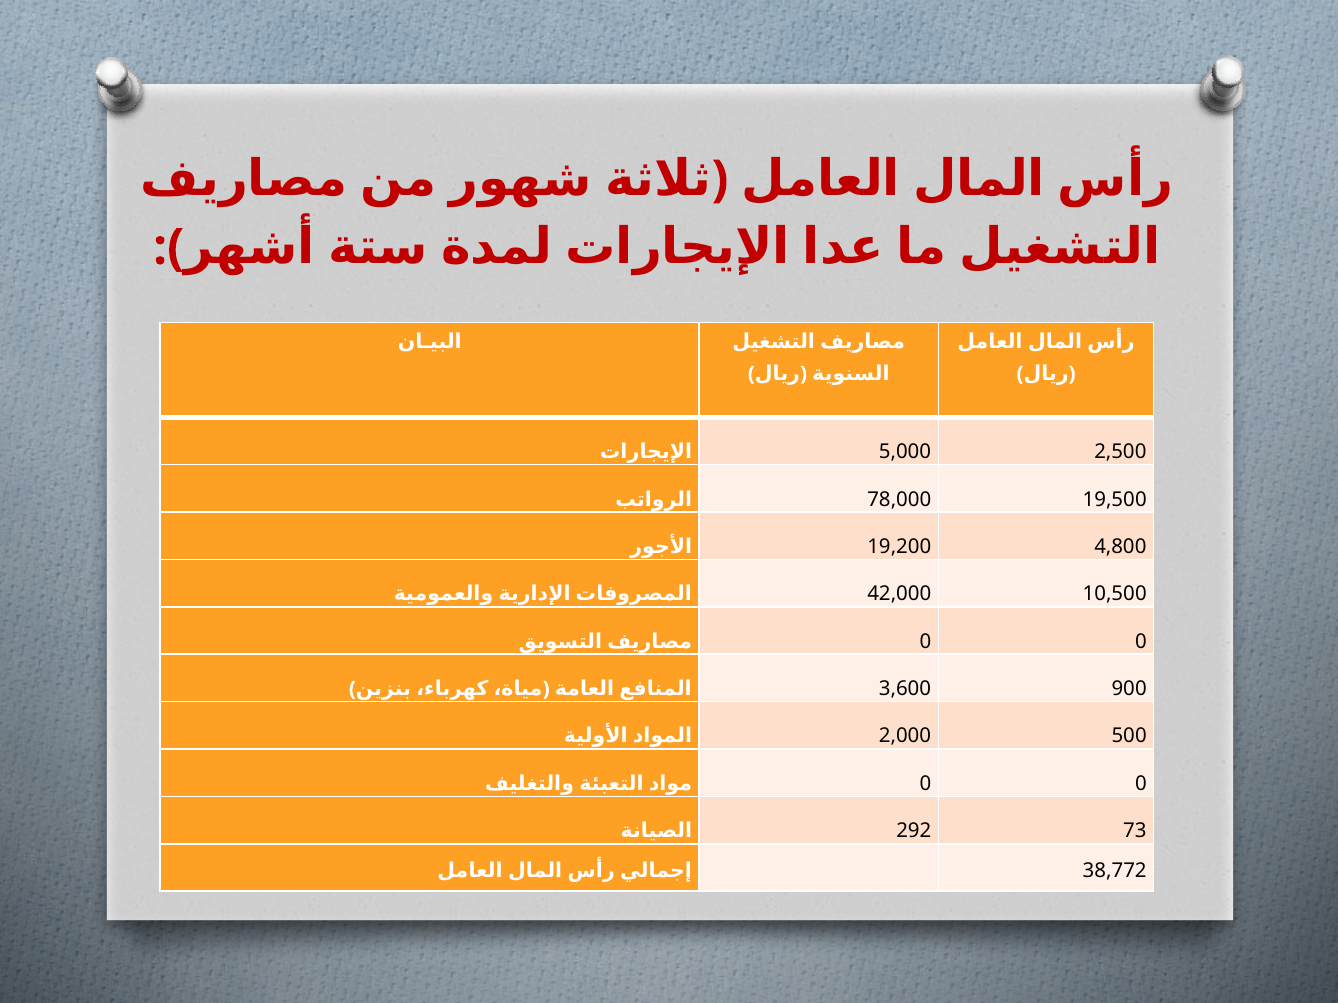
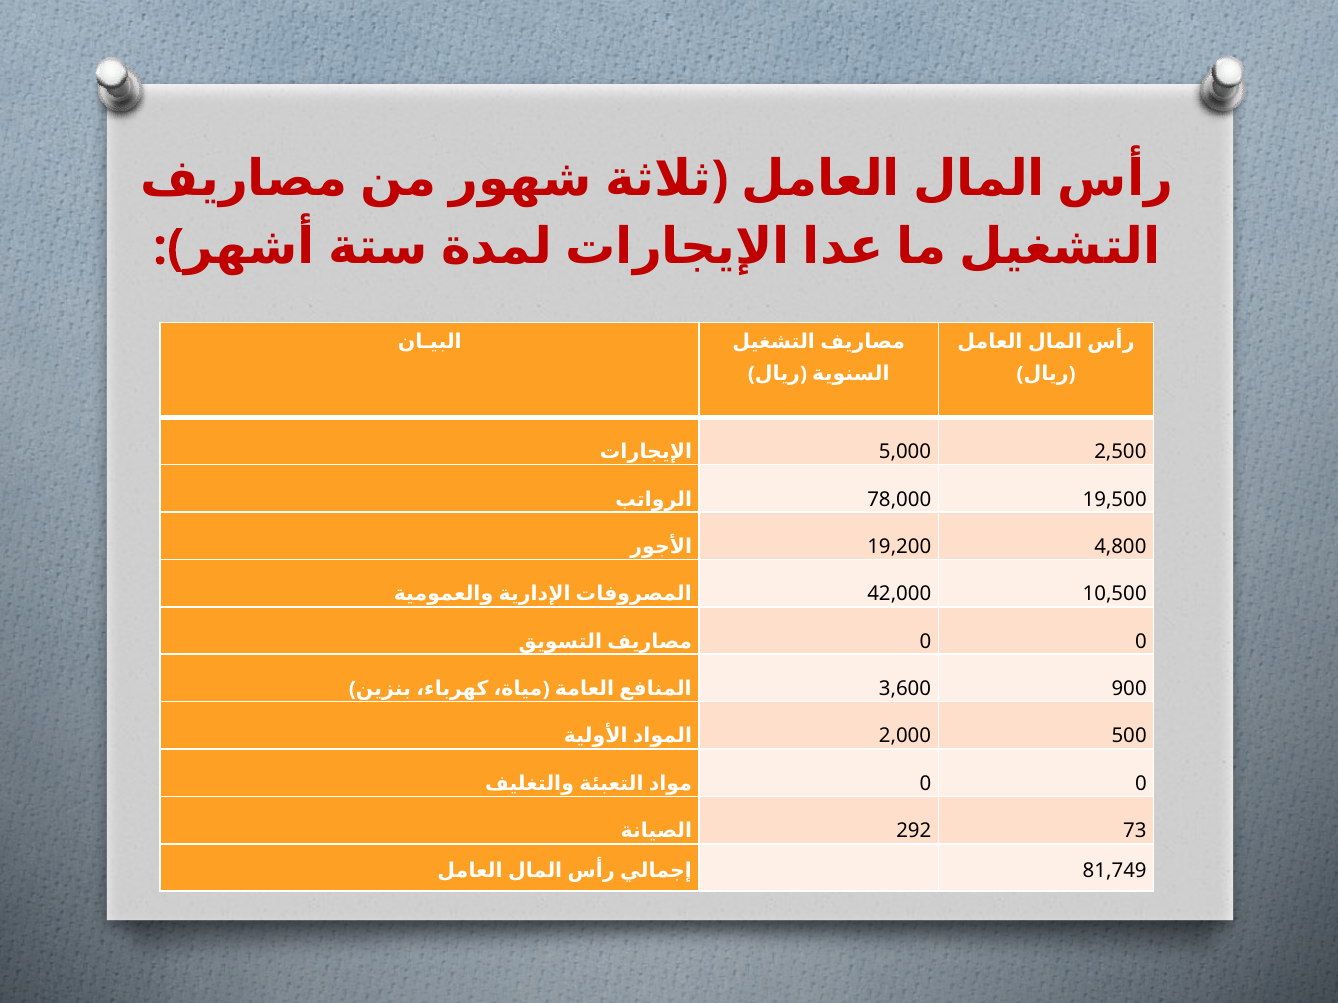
38,772: 38,772 -> 81,749
